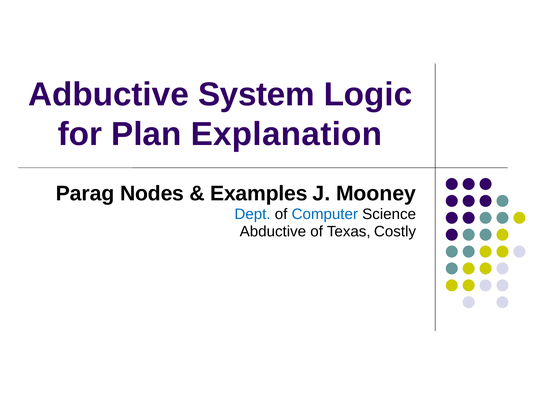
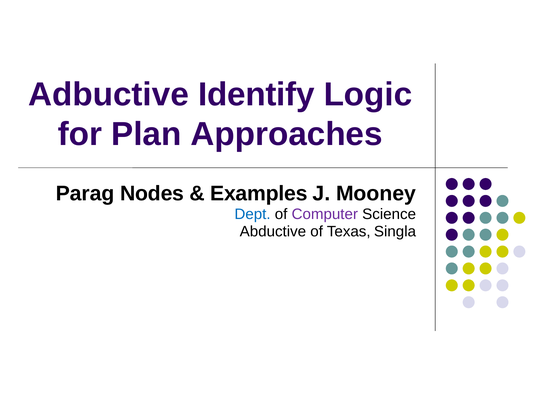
System: System -> Identify
Explanation: Explanation -> Approaches
Computer colour: blue -> purple
Costly: Costly -> Singla
